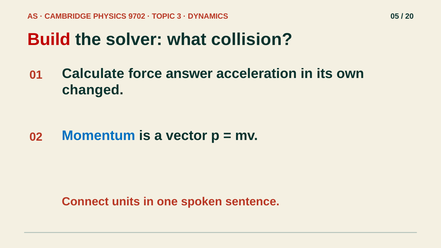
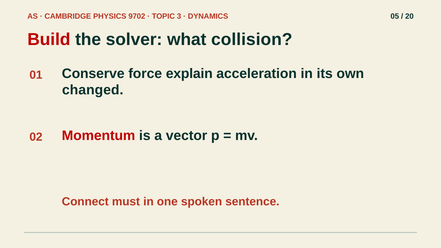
Calculate: Calculate -> Conserve
answer: answer -> explain
Momentum colour: blue -> red
units: units -> must
